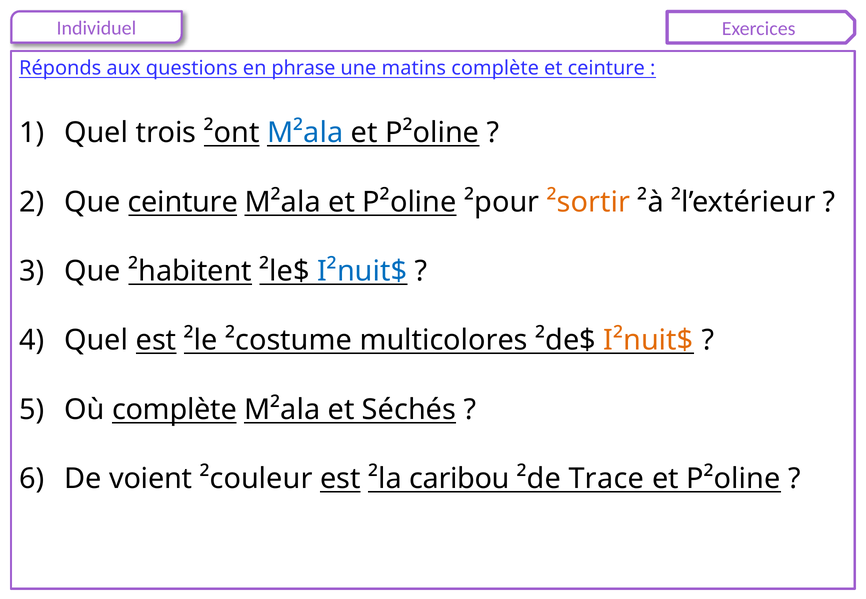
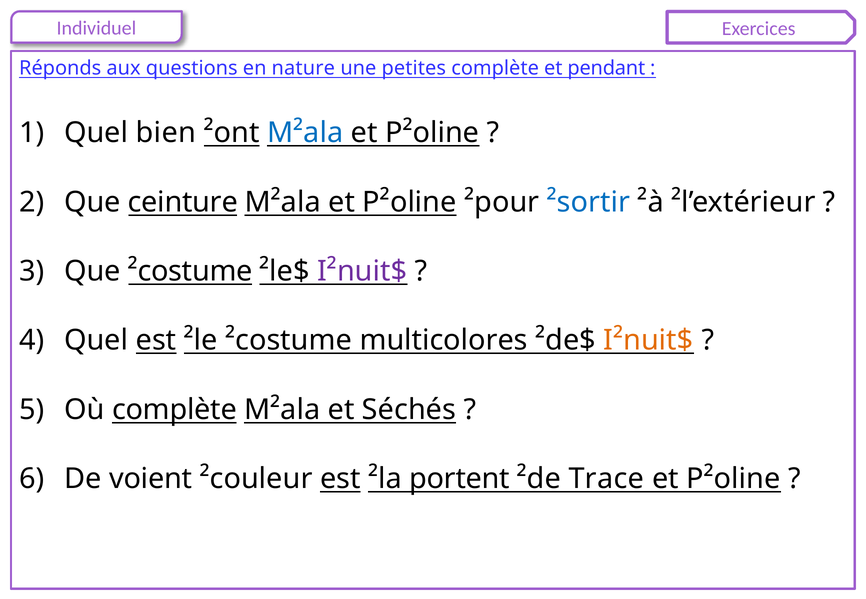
phrase: phrase -> nature
matins: matins -> petites
et ceinture: ceinture -> pendant
trois: trois -> bien
²sortir colour: orange -> blue
Que ²habitent: ²habitent -> ²costume
I²nuit$ at (362, 272) colour: blue -> purple
caribou: caribou -> portent
